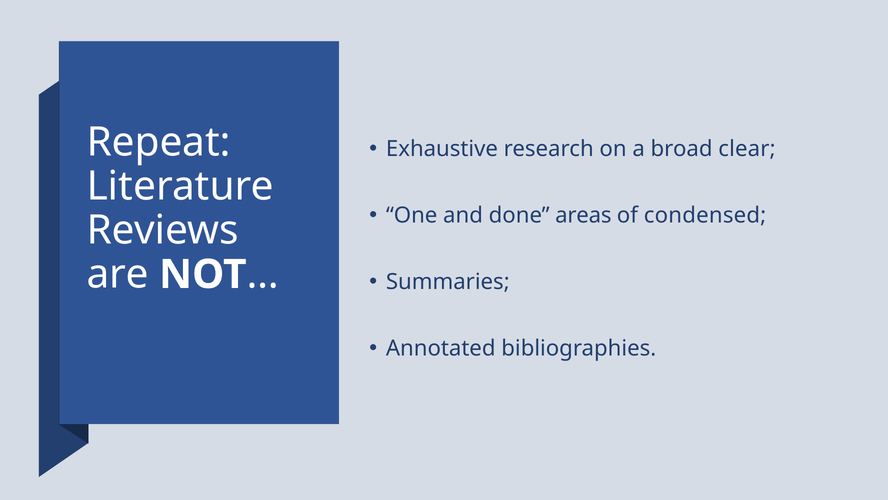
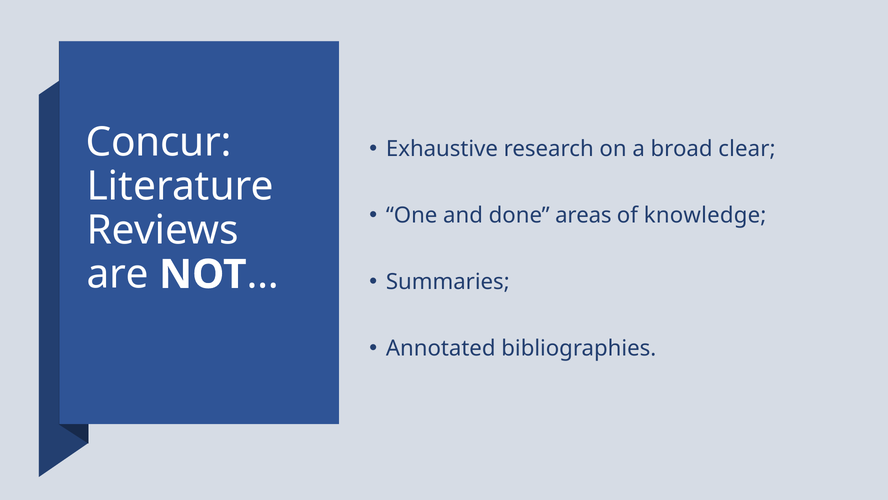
Repeat: Repeat -> Concur
condensed: condensed -> knowledge
